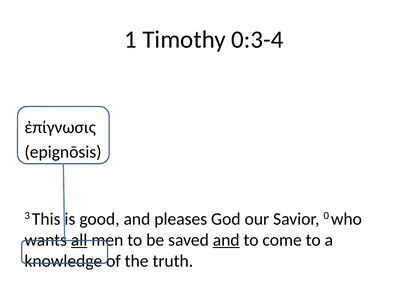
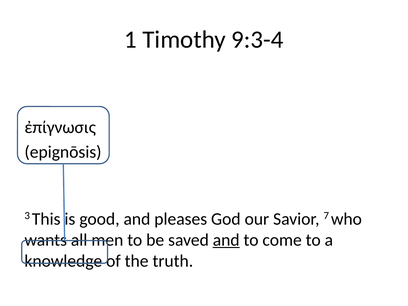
0:3-4: 0:3-4 -> 9:3-4
0: 0 -> 7
all underline: present -> none
